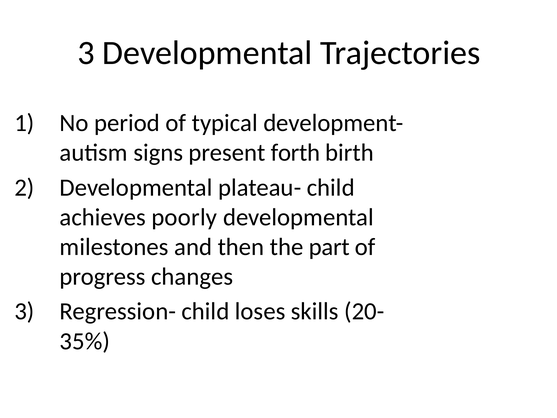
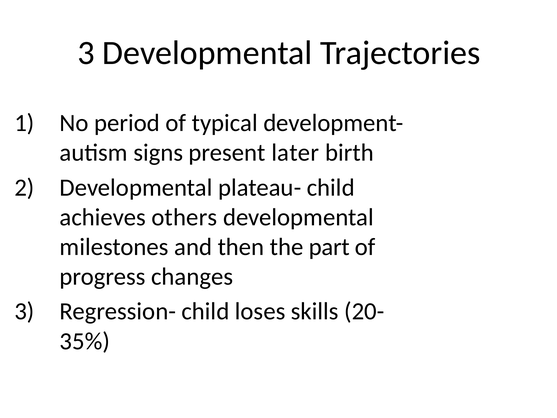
forth: forth -> later
poorly: poorly -> others
